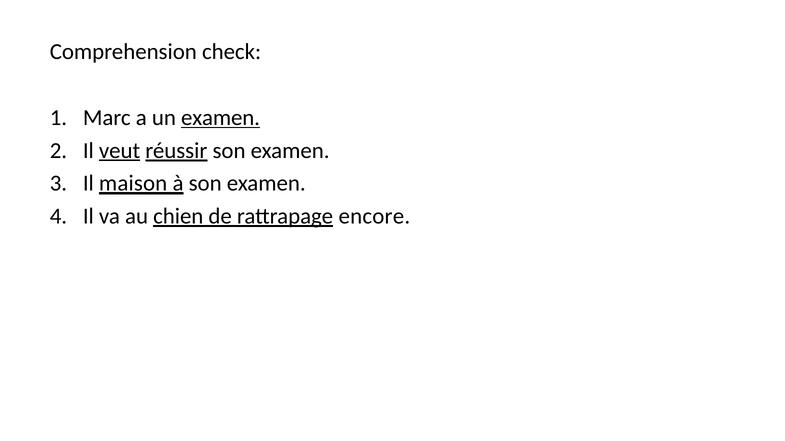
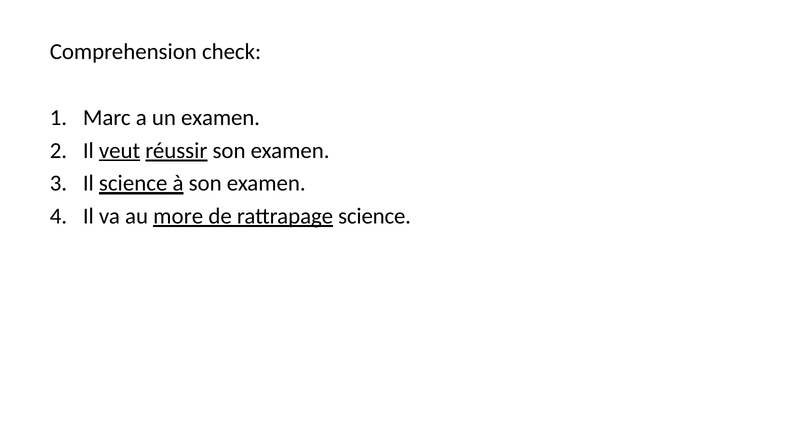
examen at (221, 118) underline: present -> none
Il maison: maison -> science
chien: chien -> more
rattrapage encore: encore -> science
